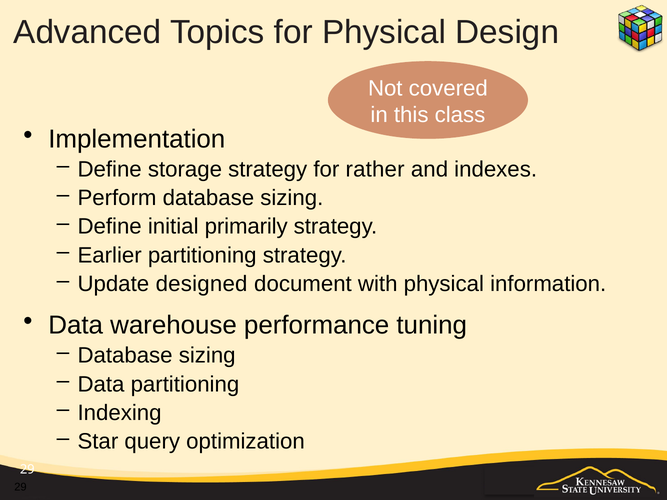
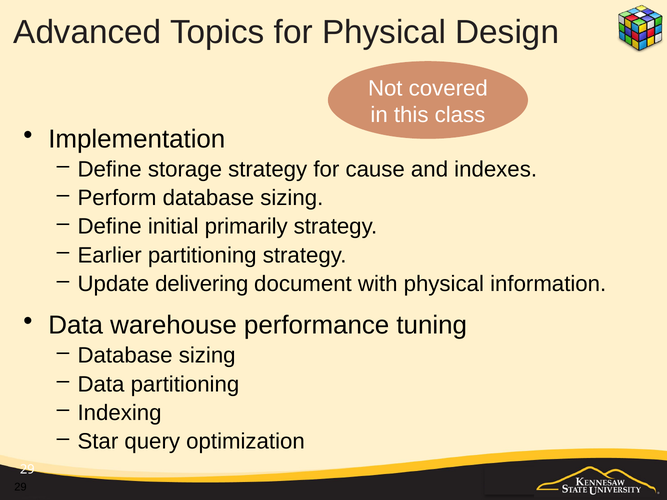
rather: rather -> cause
designed: designed -> delivering
